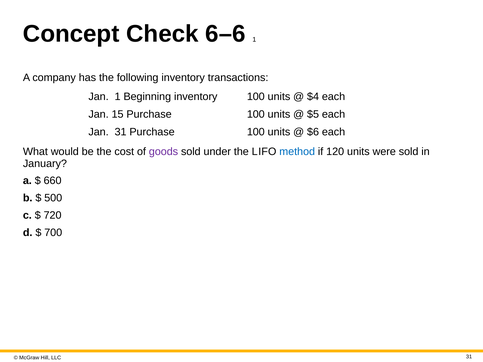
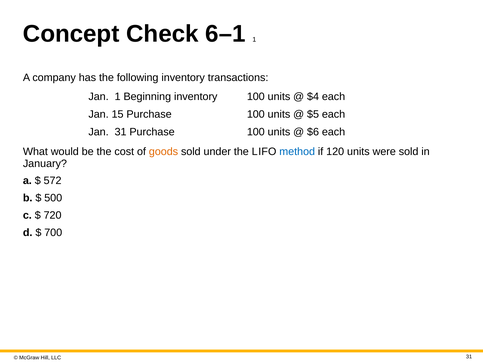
6–6: 6–6 -> 6–1
goods colour: purple -> orange
660: 660 -> 572
